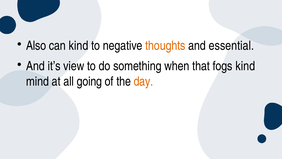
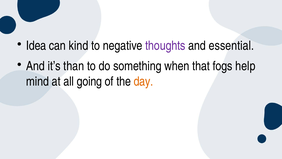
Also: Also -> Idea
thoughts colour: orange -> purple
view: view -> than
fogs kind: kind -> help
